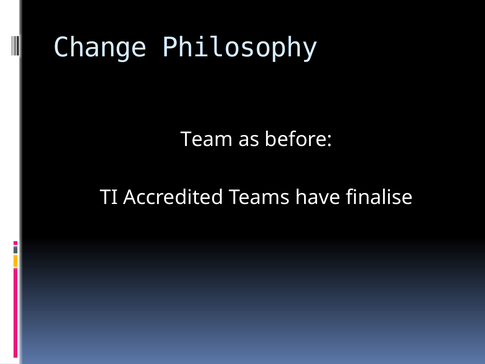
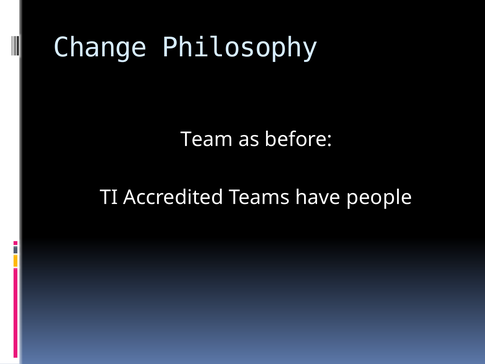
finalise: finalise -> people
